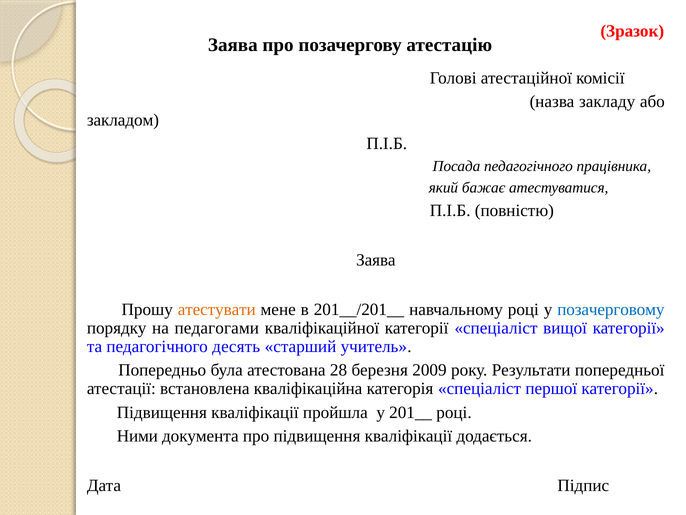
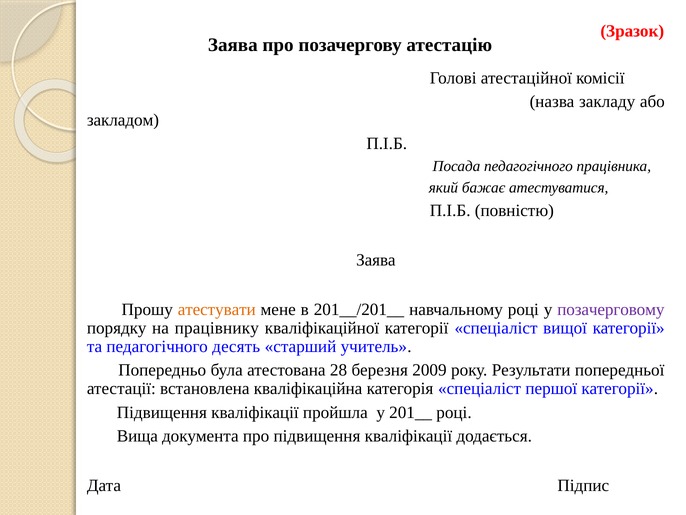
позачерговому colour: blue -> purple
педагогами: педагогами -> працівнику
Ними: Ними -> Вища
